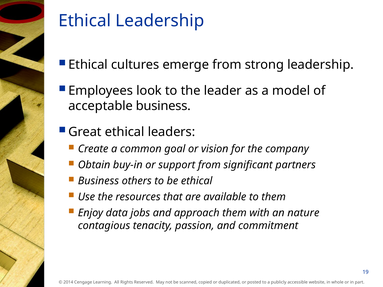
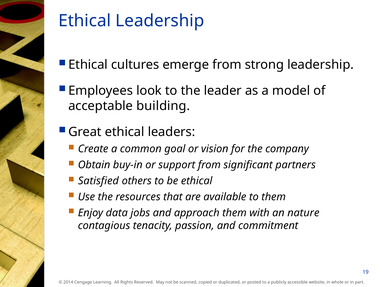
acceptable business: business -> building
Business at (98, 181): Business -> Satisfied
